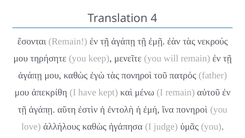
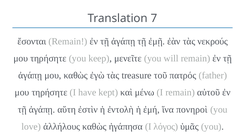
4: 4 -> 7
τὰς πονηροὶ: πονηροὶ -> treasure
ἀπεκρίθη at (49, 92): ἀπεκρίθη -> τηρήσητε
judge: judge -> λόγος
